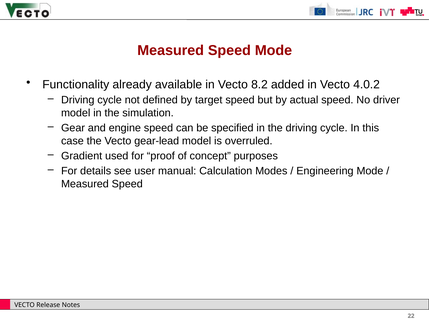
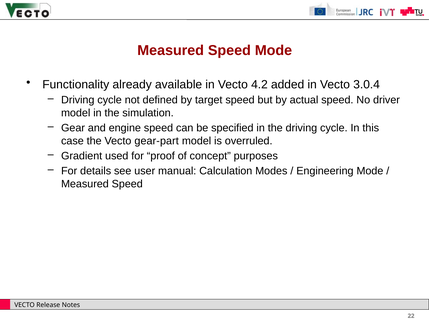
8.2: 8.2 -> 4.2
4.0.2: 4.0.2 -> 3.0.4
gear-lead: gear-lead -> gear-part
